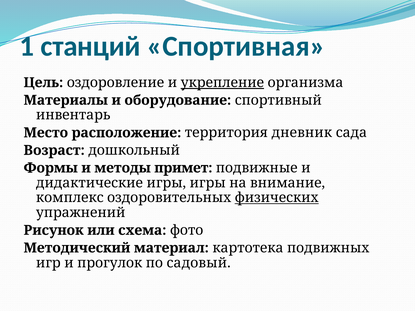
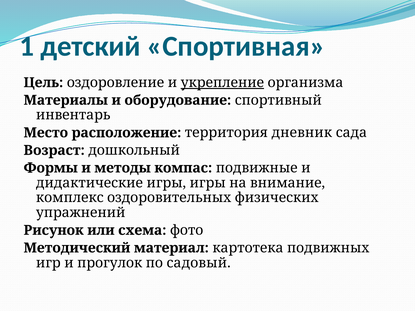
станций: станций -> детский
примет: примет -> компас
физических underline: present -> none
